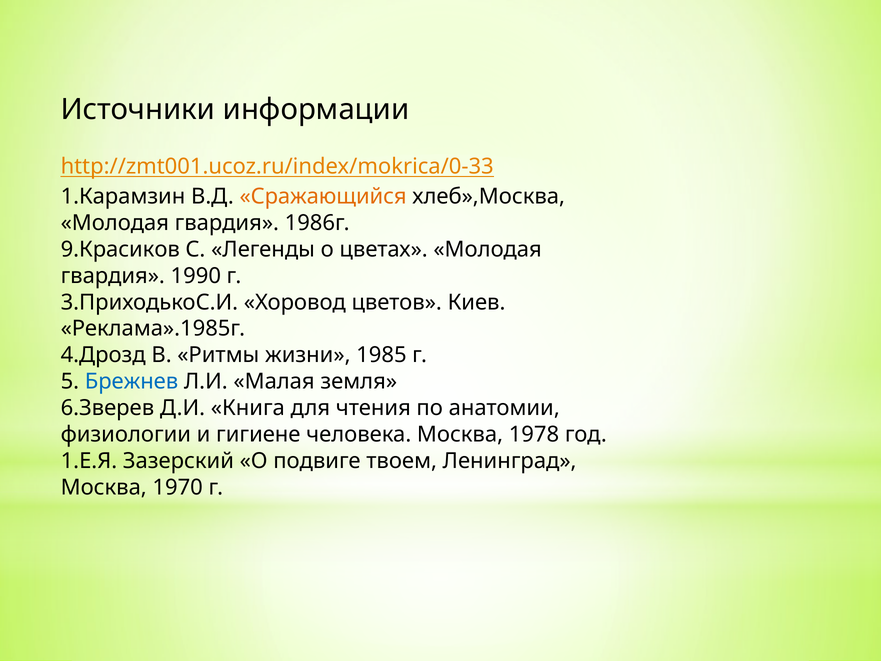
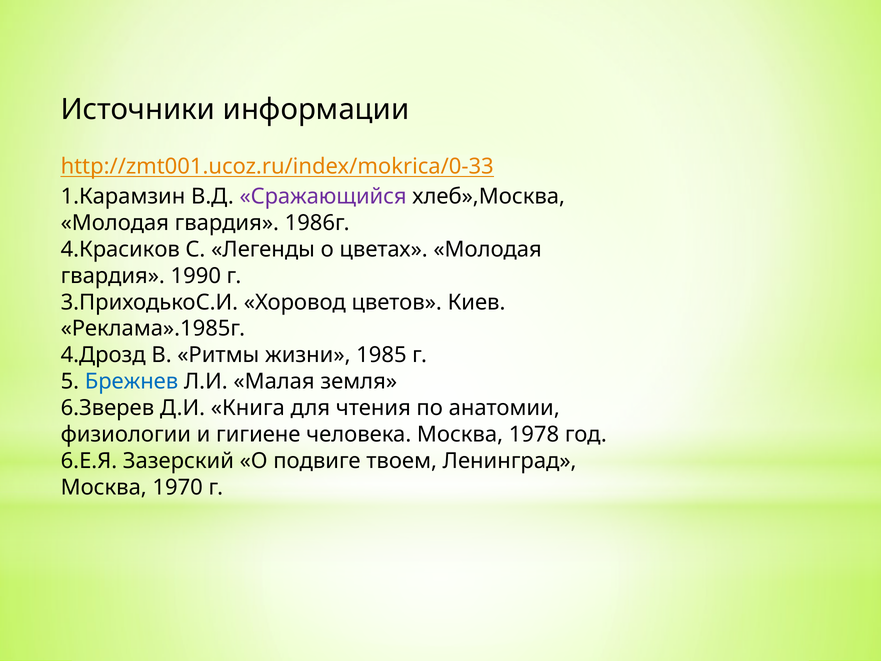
Сражающийся colour: orange -> purple
9.Красиков: 9.Красиков -> 4.Красиков
1.Е.Я: 1.Е.Я -> 6.Е.Я
